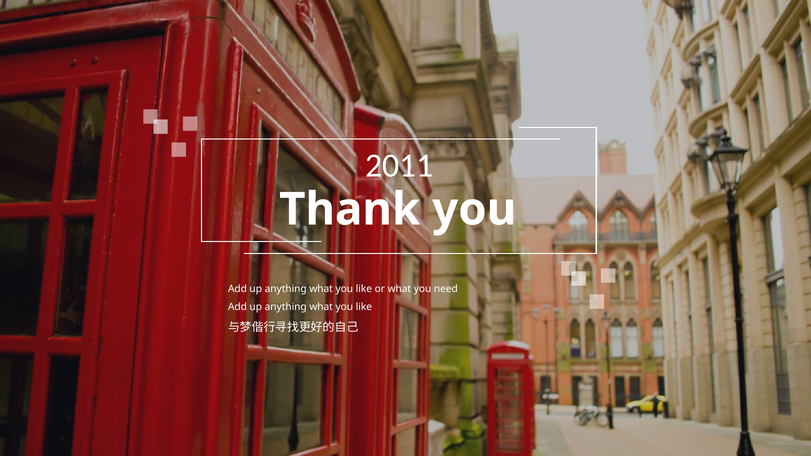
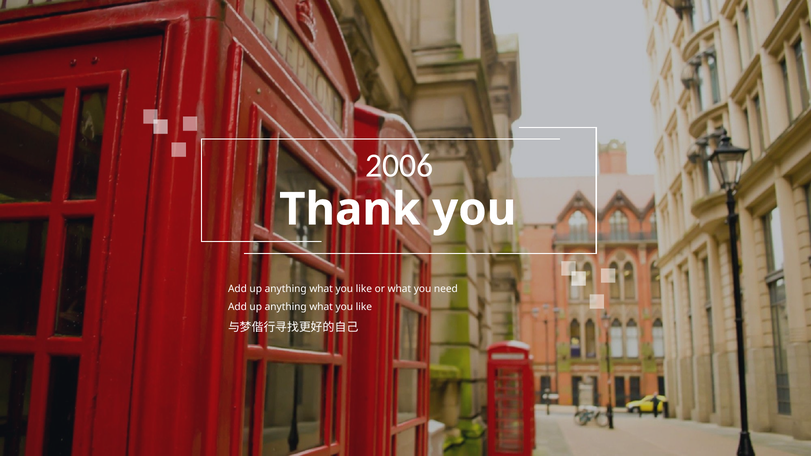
2011: 2011 -> 2006
